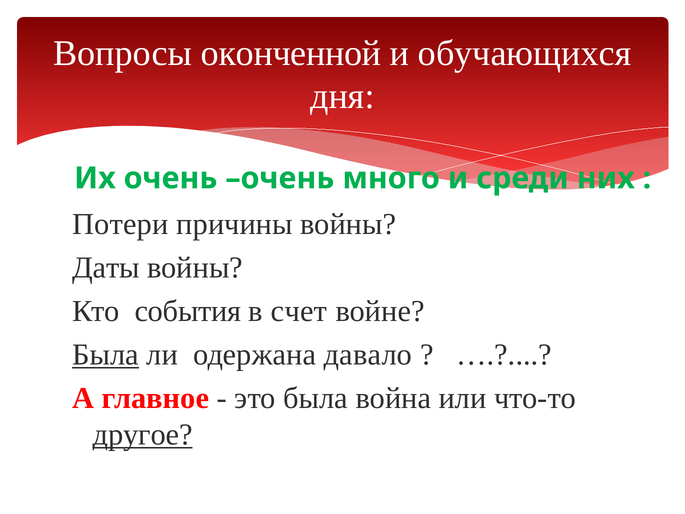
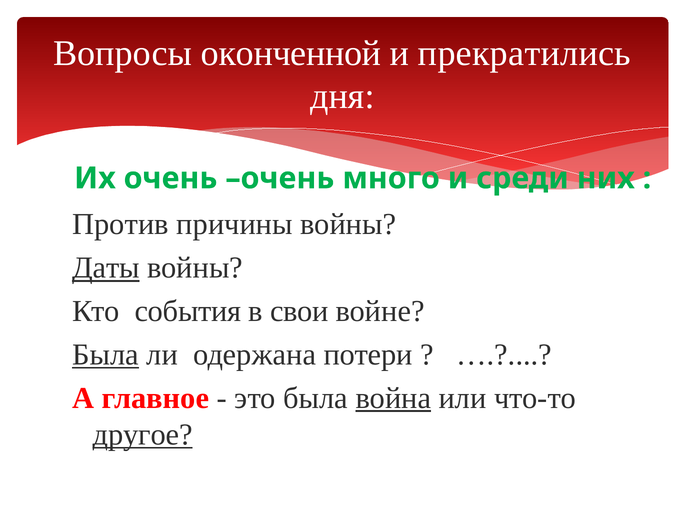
обучающихся: обучающихся -> прекратились
Потери: Потери -> Против
Даты underline: none -> present
счет: счет -> свои
давало: давало -> потери
война underline: none -> present
